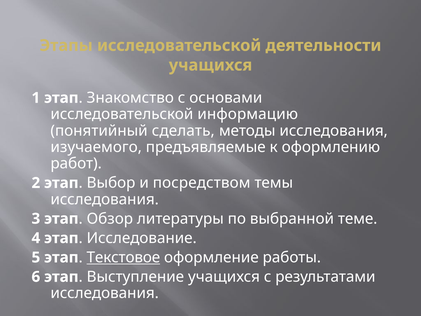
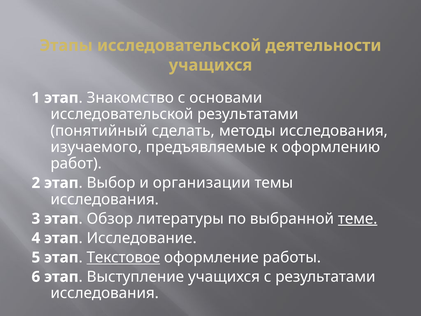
исследовательской информацию: информацию -> результатами
посредством: посредством -> организации
теме underline: none -> present
